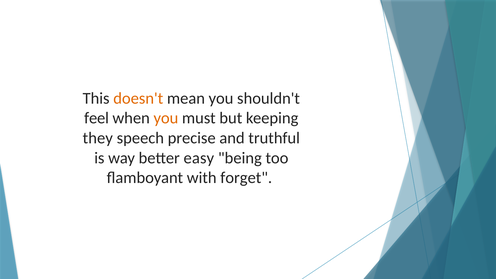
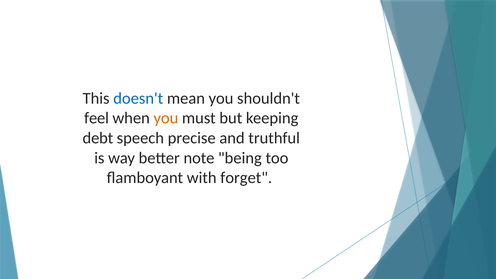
doesn't colour: orange -> blue
they: they -> debt
easy: easy -> note
